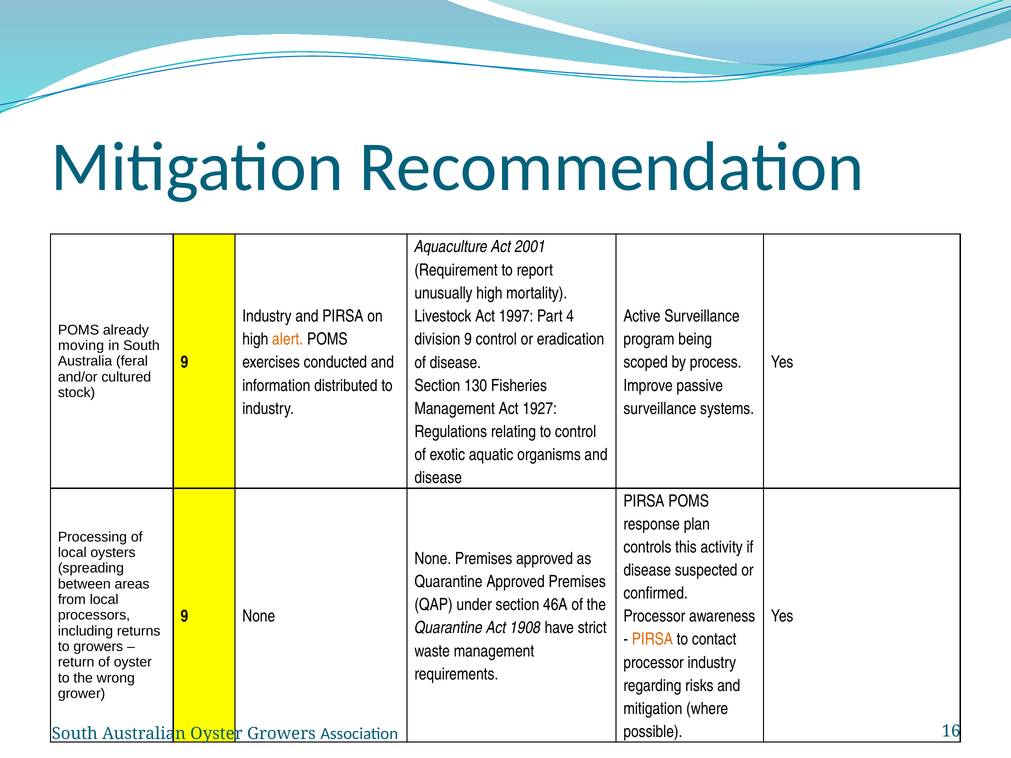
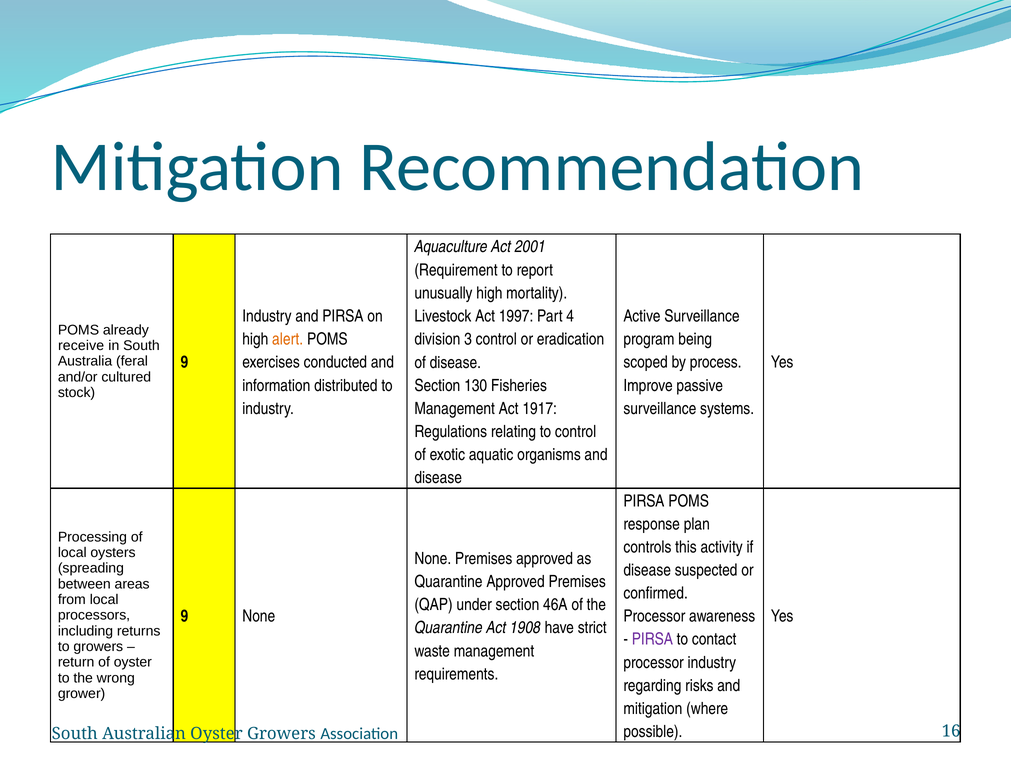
division 9: 9 -> 3
moving: moving -> receive
1927: 1927 -> 1917
PIRSA at (652, 640) colour: orange -> purple
